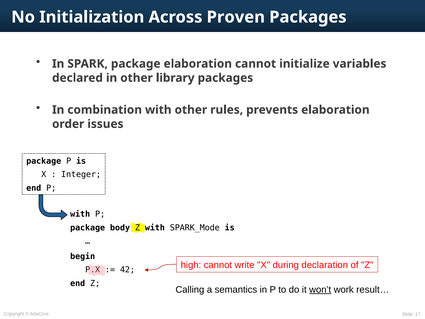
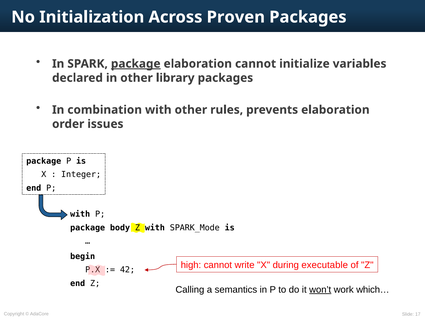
package at (136, 64) underline: none -> present
declaration: declaration -> executable
result…: result… -> which…
